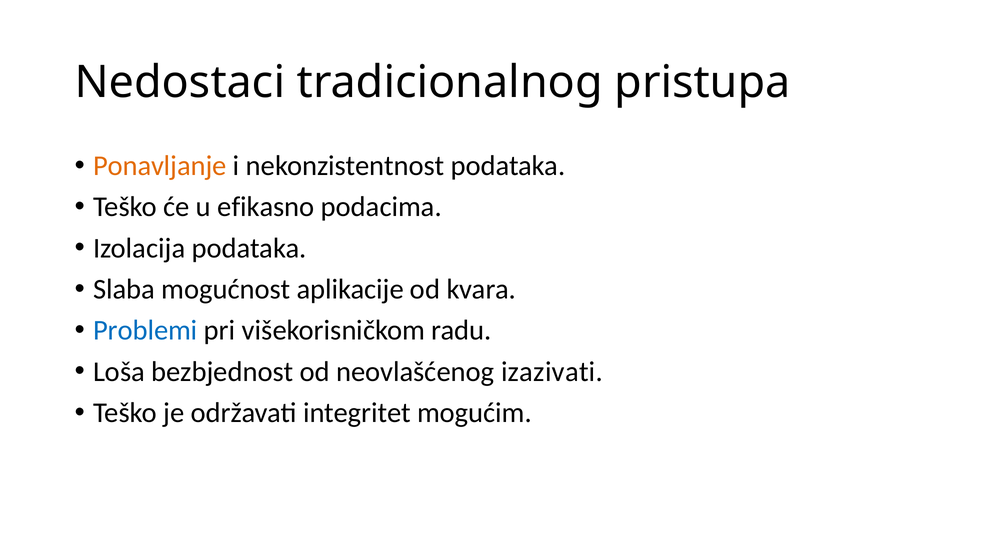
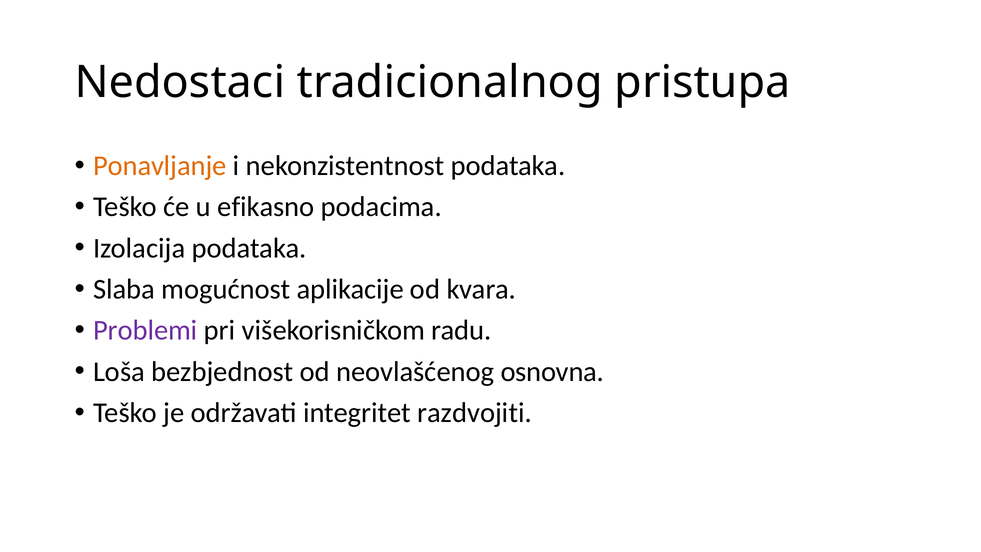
Problemi colour: blue -> purple
izazivati: izazivati -> osnovna
mogućim: mogućim -> razdvojiti
